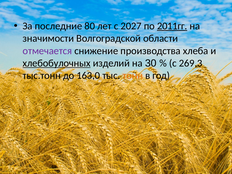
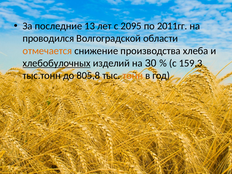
80: 80 -> 13
2027: 2027 -> 2095
2011гг underline: present -> none
значимости: значимости -> проводился
отмечается colour: purple -> orange
269,3: 269,3 -> 159,3
163,0: 163,0 -> 805,8
